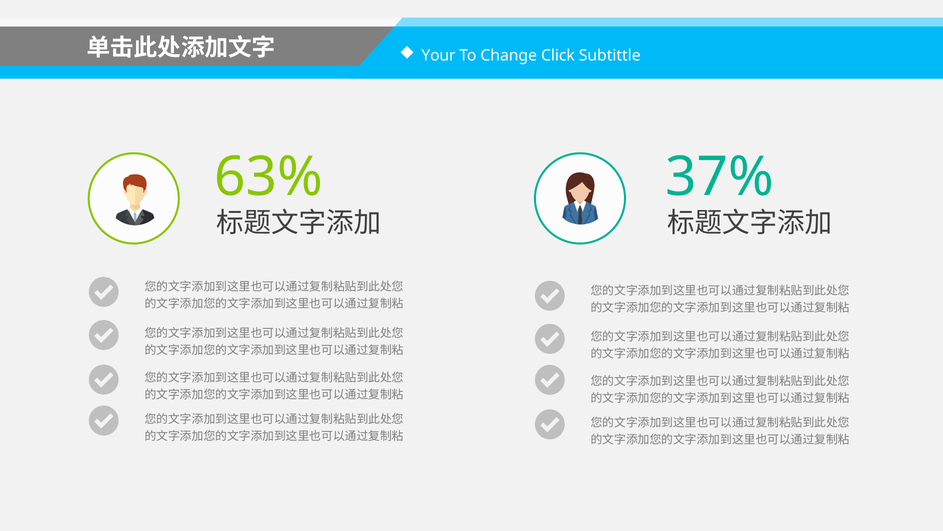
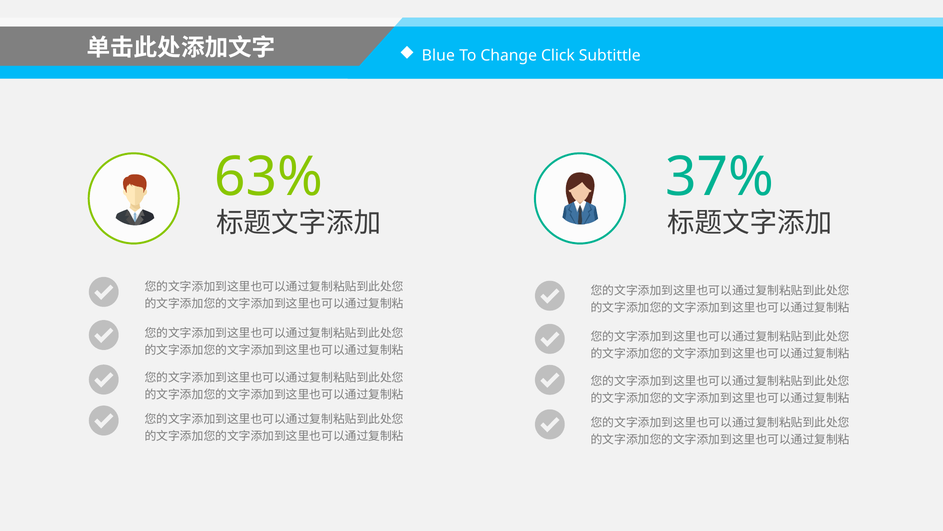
Your: Your -> Blue
